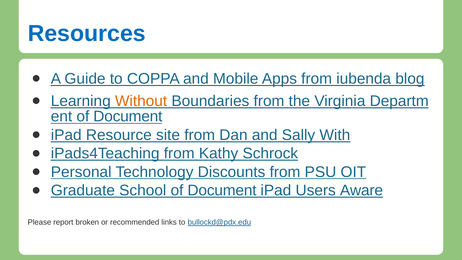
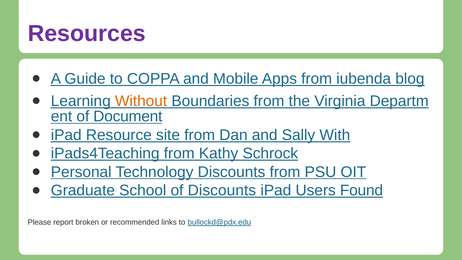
Resources colour: blue -> purple
School of Document: Document -> Discounts
Aware: Aware -> Found
